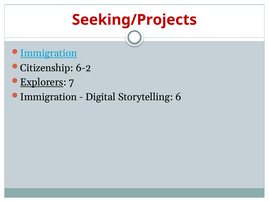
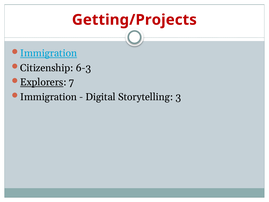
Seeking/Projects: Seeking/Projects -> Getting/Projects
6-2: 6-2 -> 6-3
6: 6 -> 3
